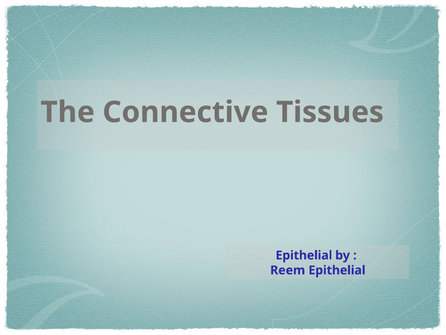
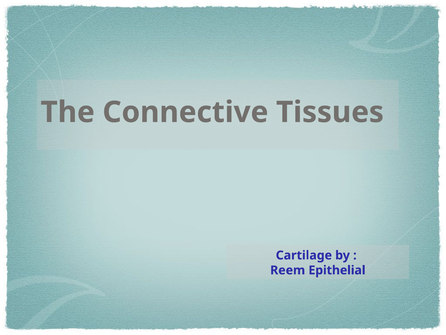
Epithelial at (304, 255): Epithelial -> Cartilage
